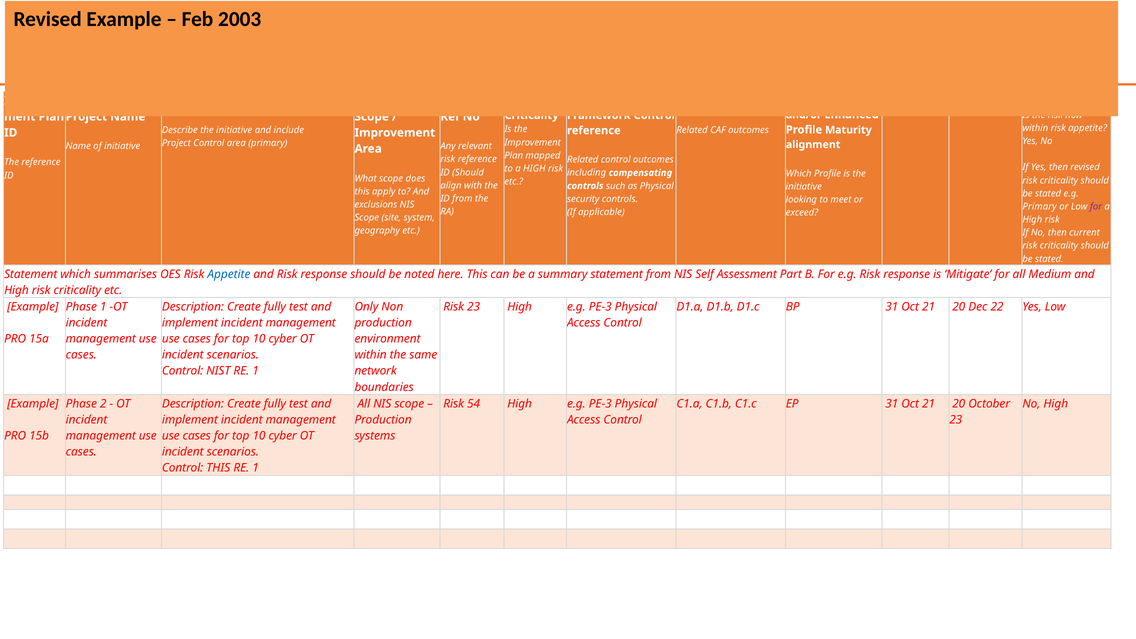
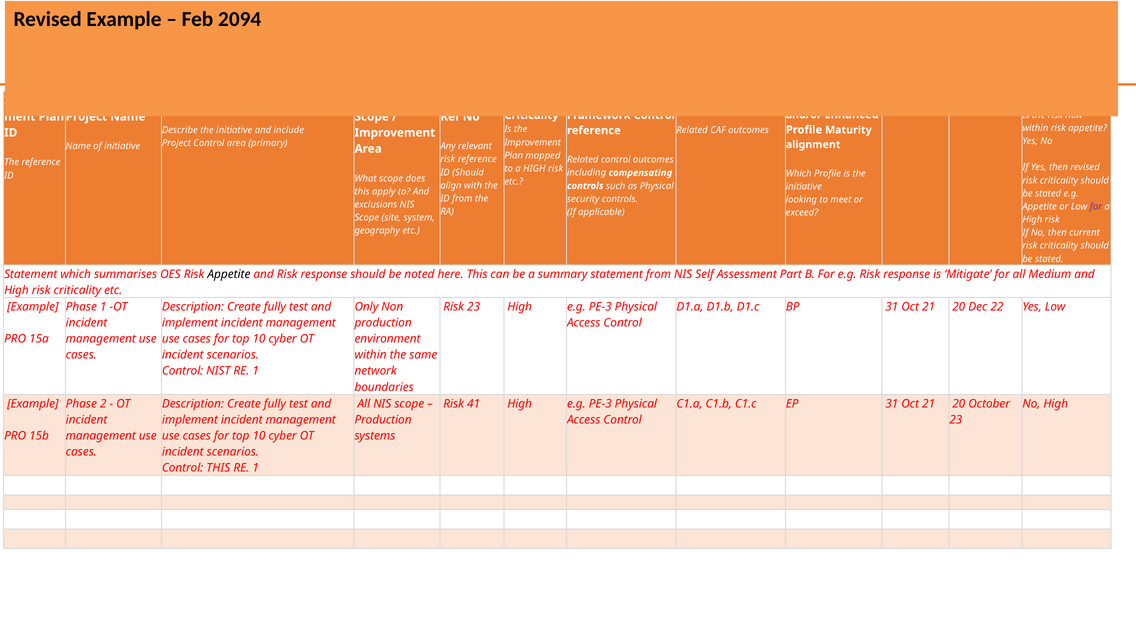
2003: 2003 -> 2094
Primary at (1040, 207): Primary -> Appetite
Appetite at (229, 274) colour: blue -> black
54: 54 -> 41
